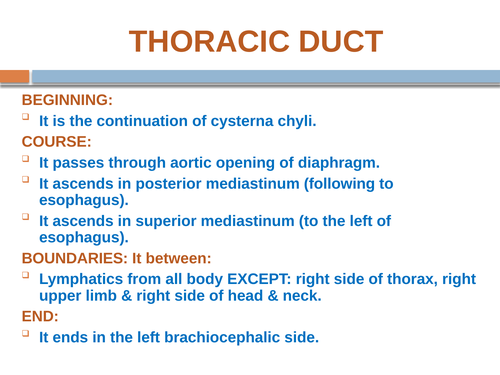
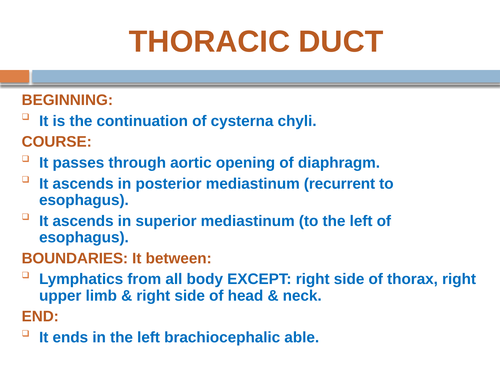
following: following -> recurrent
brachiocephalic side: side -> able
